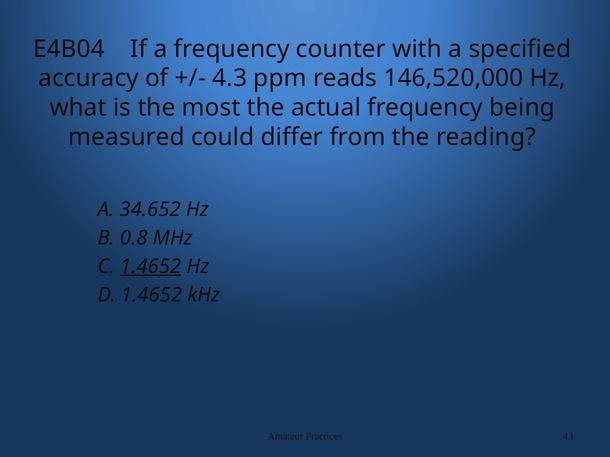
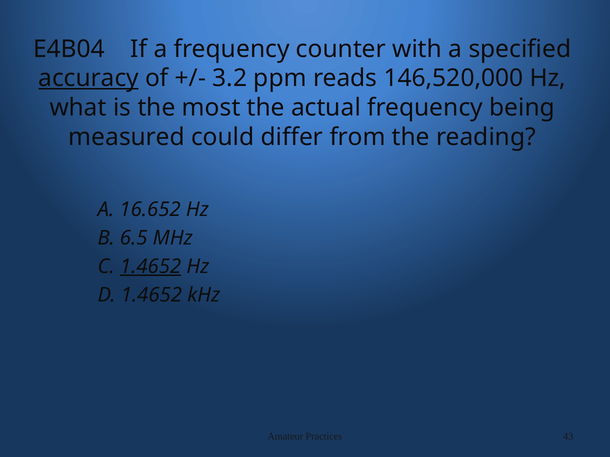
accuracy underline: none -> present
4.3: 4.3 -> 3.2
34.652: 34.652 -> 16.652
0.8: 0.8 -> 6.5
